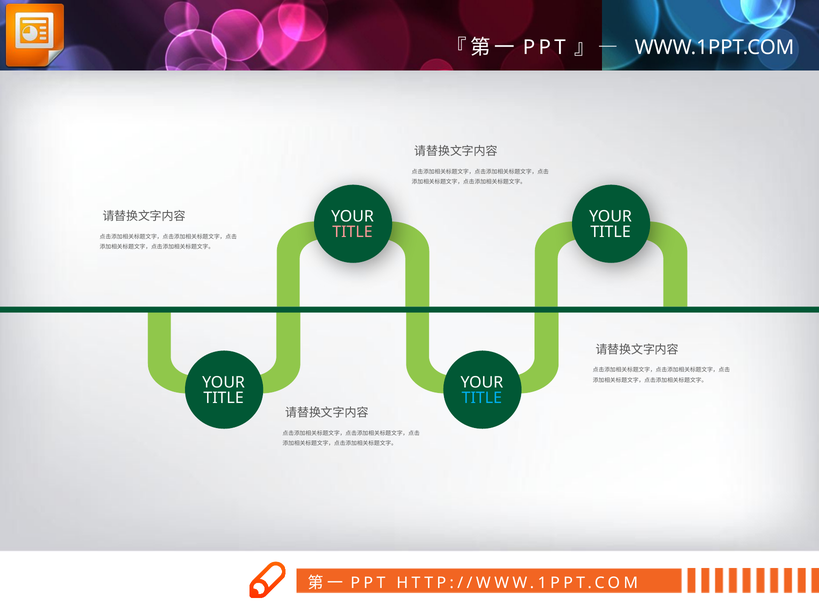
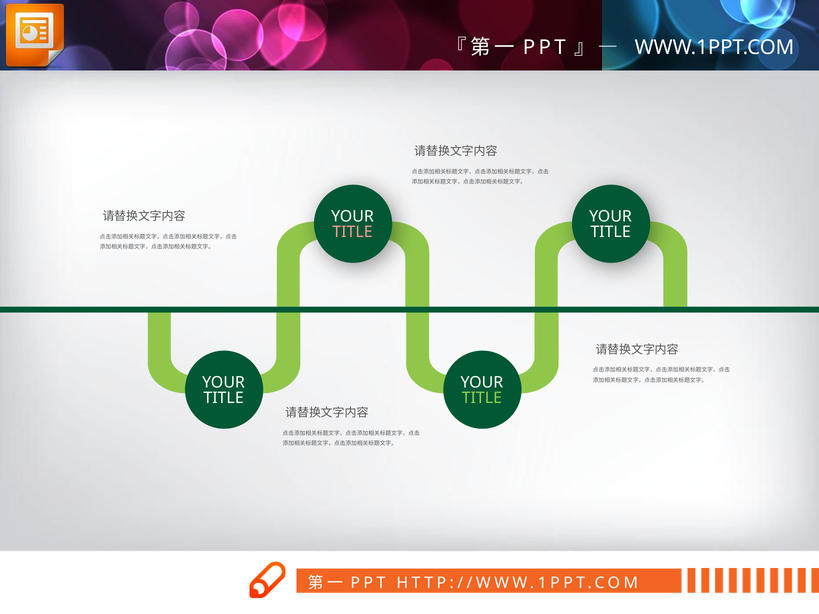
TITLE at (482, 398) colour: light blue -> light green
